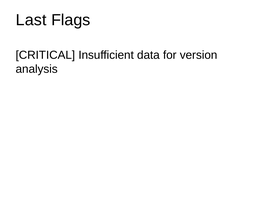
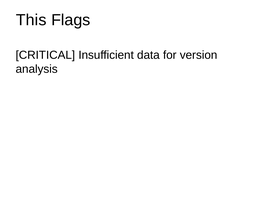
Last: Last -> This
